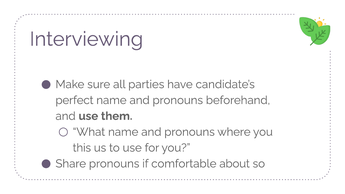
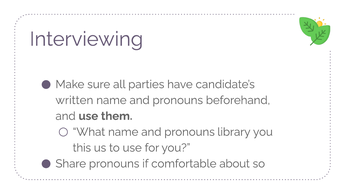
perfect: perfect -> written
where: where -> library
